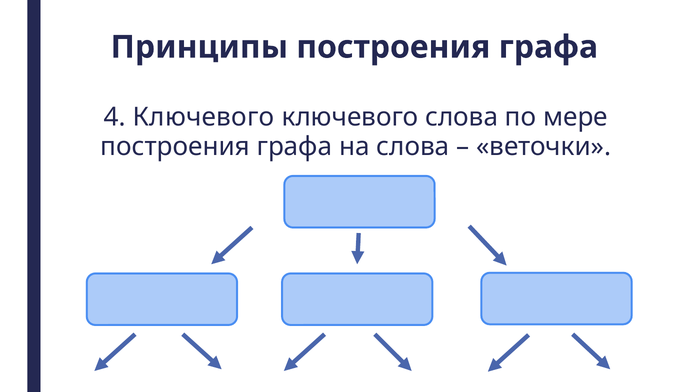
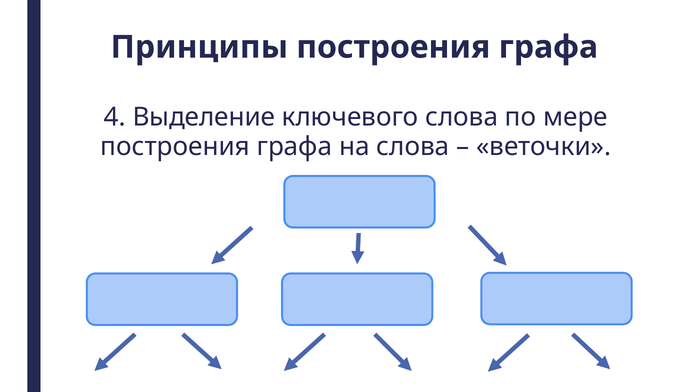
4 Ключевого: Ключевого -> Выделение
